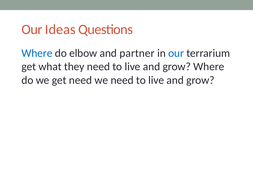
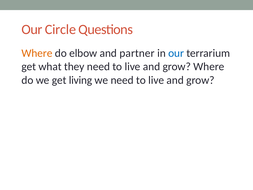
Ideas: Ideas -> Circle
Where at (37, 53) colour: blue -> orange
get need: need -> living
